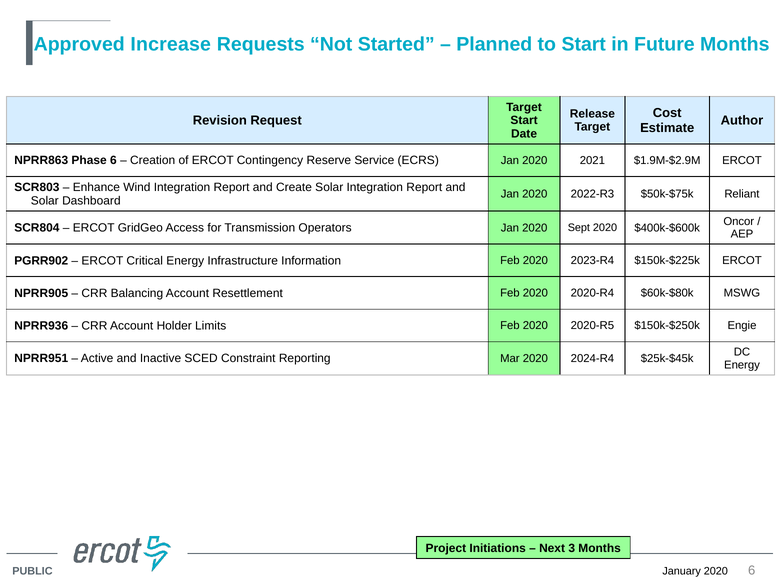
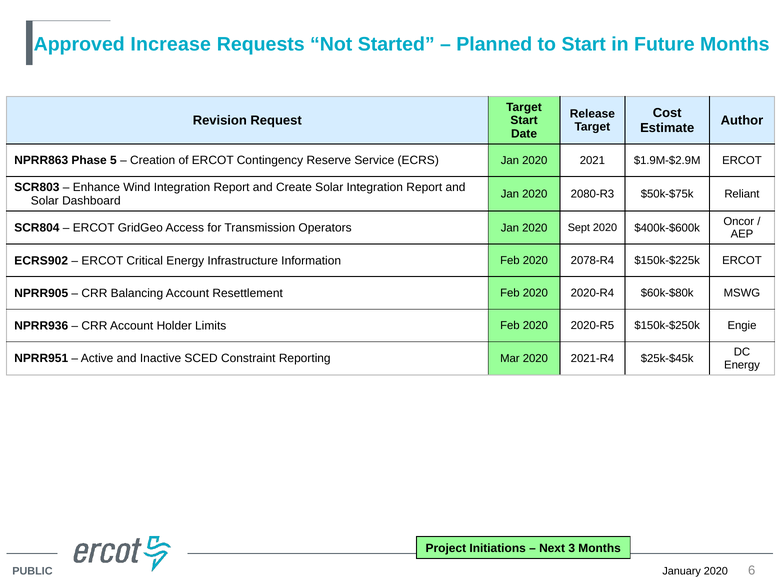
Phase 6: 6 -> 5
2022-R3: 2022-R3 -> 2080-R3
PGRR902: PGRR902 -> ECRS902
2023-R4: 2023-R4 -> 2078-R4
2024-R4: 2024-R4 -> 2021-R4
